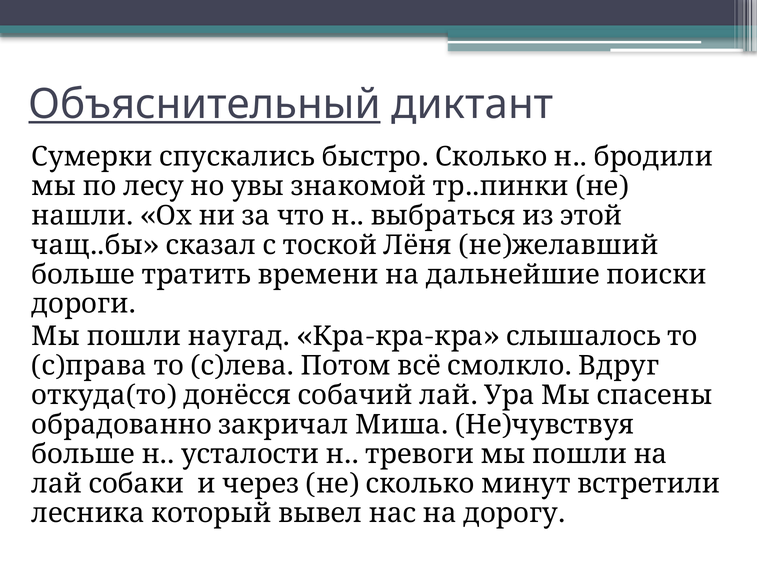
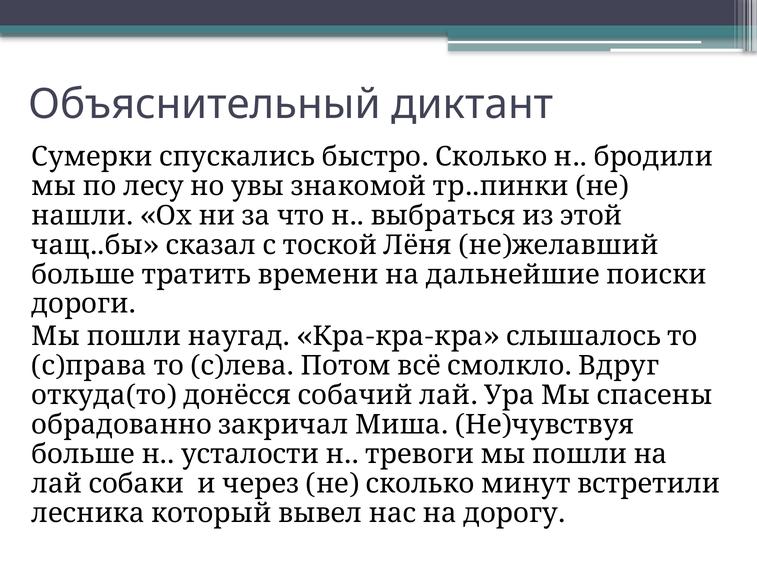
Объяснительный underline: present -> none
